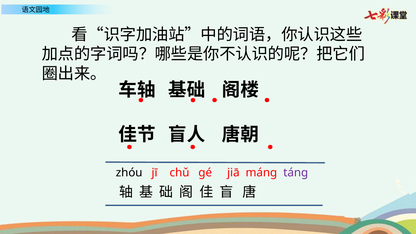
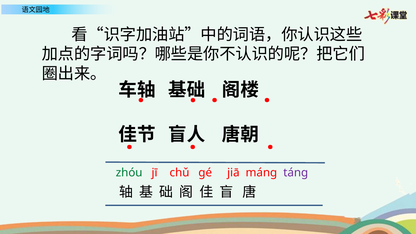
zhóu colour: black -> green
